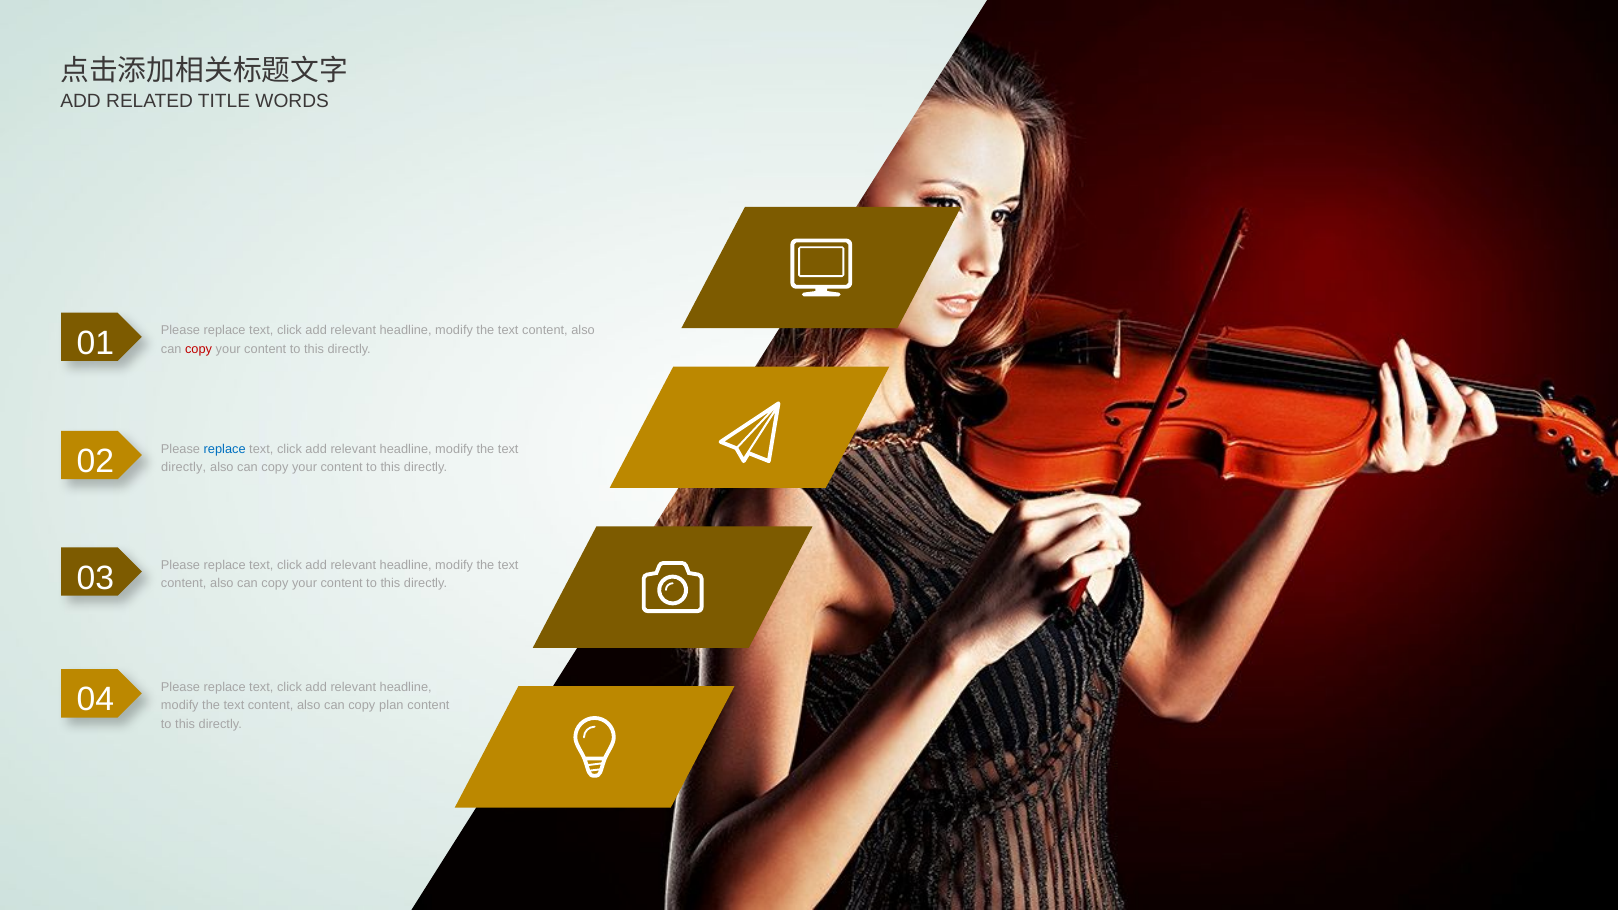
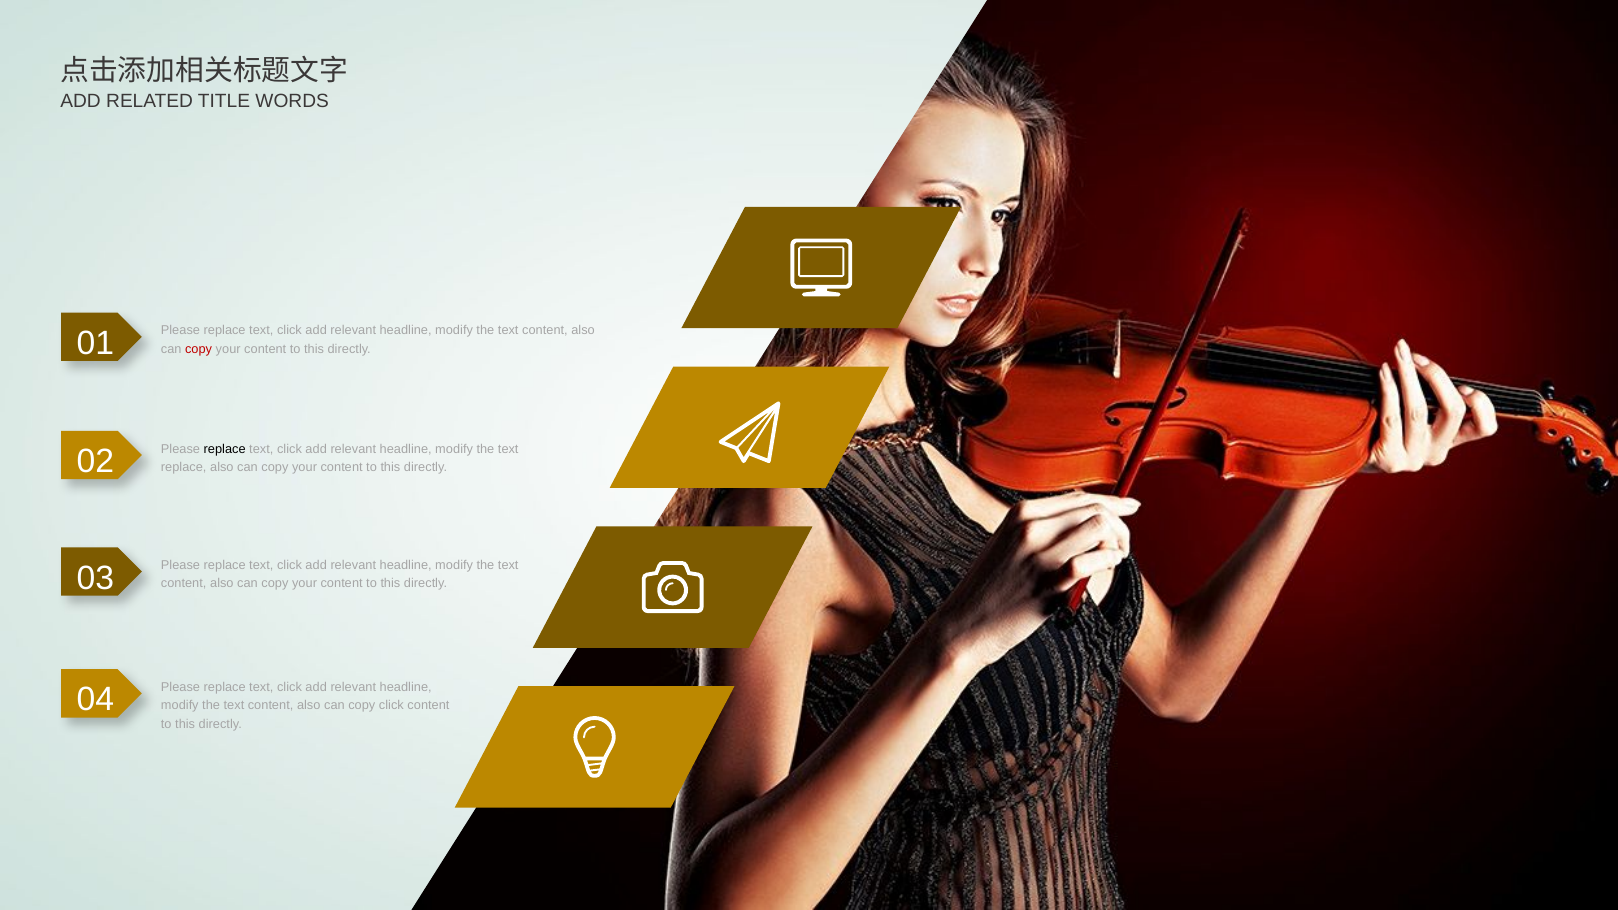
replace at (225, 449) colour: blue -> black
directly at (184, 467): directly -> replace
copy plan: plan -> click
